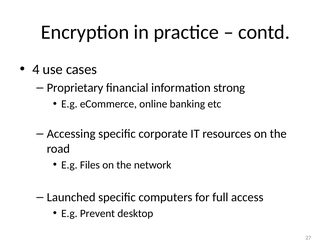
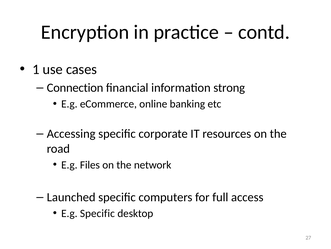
4: 4 -> 1
Proprietary: Proprietary -> Connection
E.g Prevent: Prevent -> Specific
